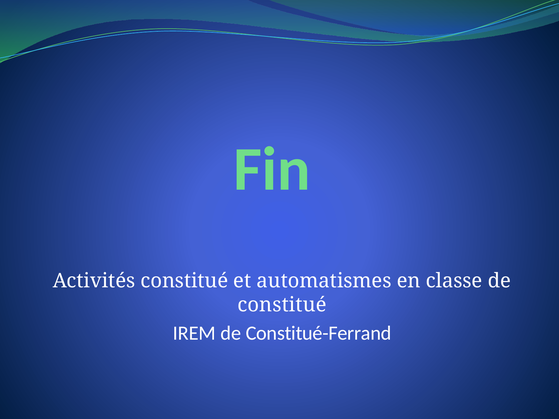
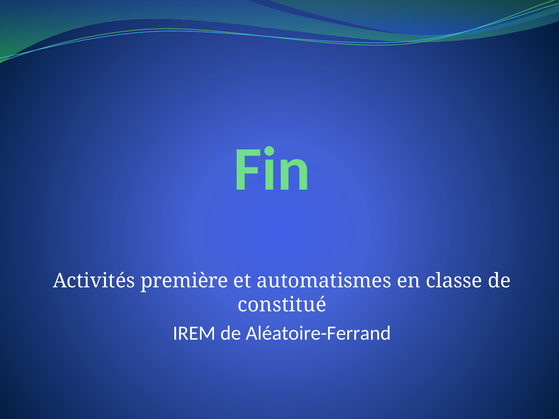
Activités constitué: constitué -> première
Constitué-Ferrand: Constitué-Ferrand -> Aléatoire-Ferrand
